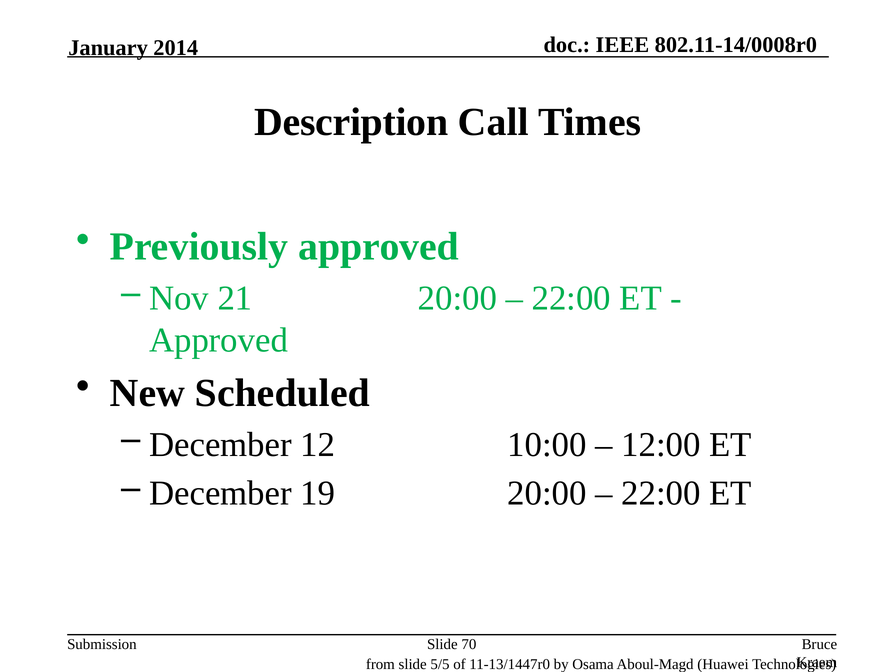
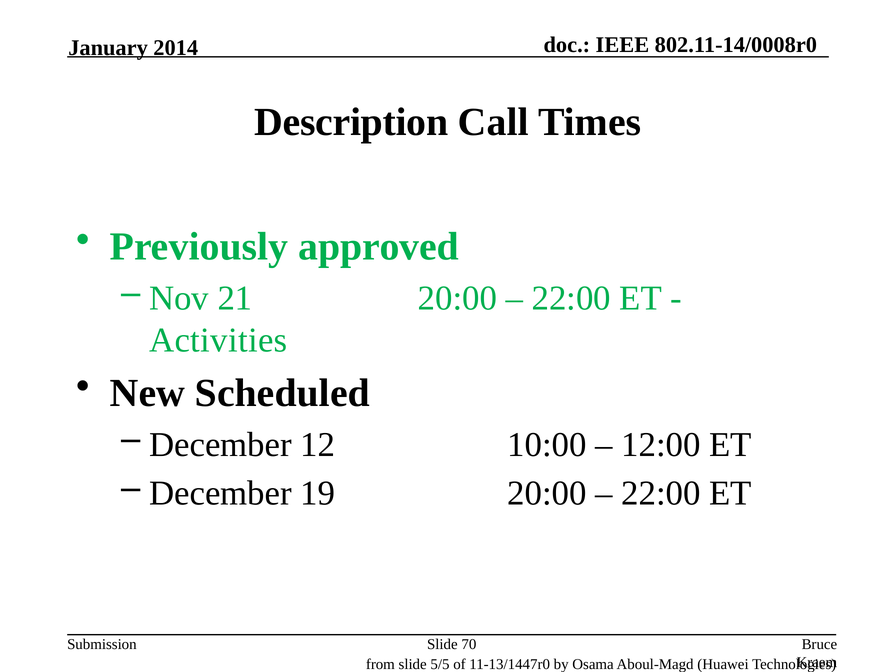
Approved at (219, 340): Approved -> Activities
